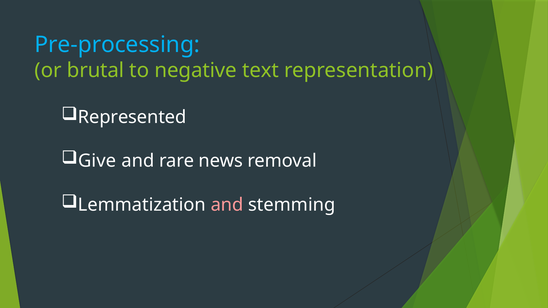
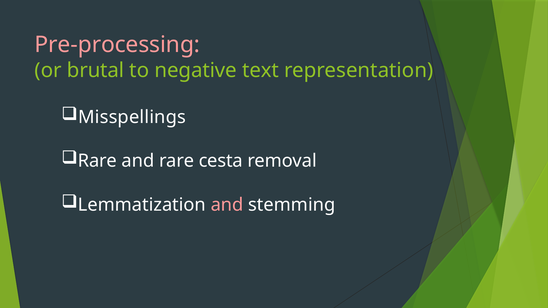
Pre-processing colour: light blue -> pink
Represented: Represented -> Misspellings
Give at (97, 161): Give -> Rare
news: news -> cesta
